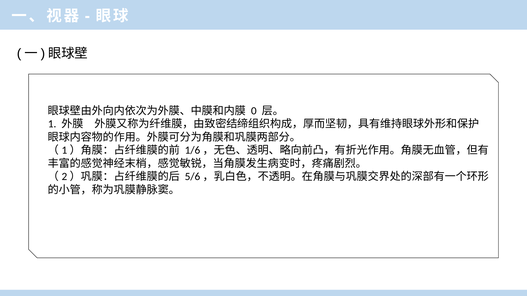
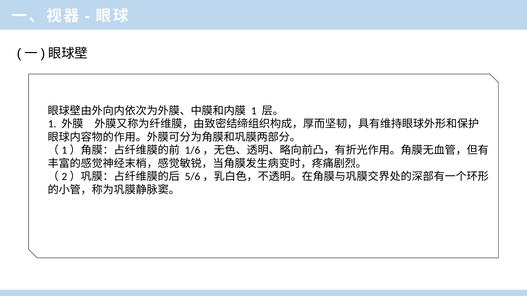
0 at (254, 111): 0 -> 1
